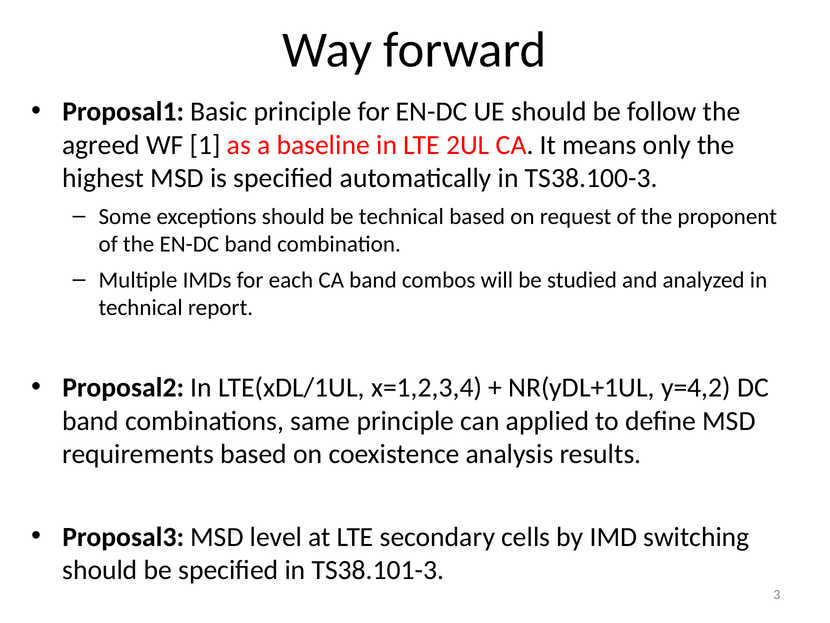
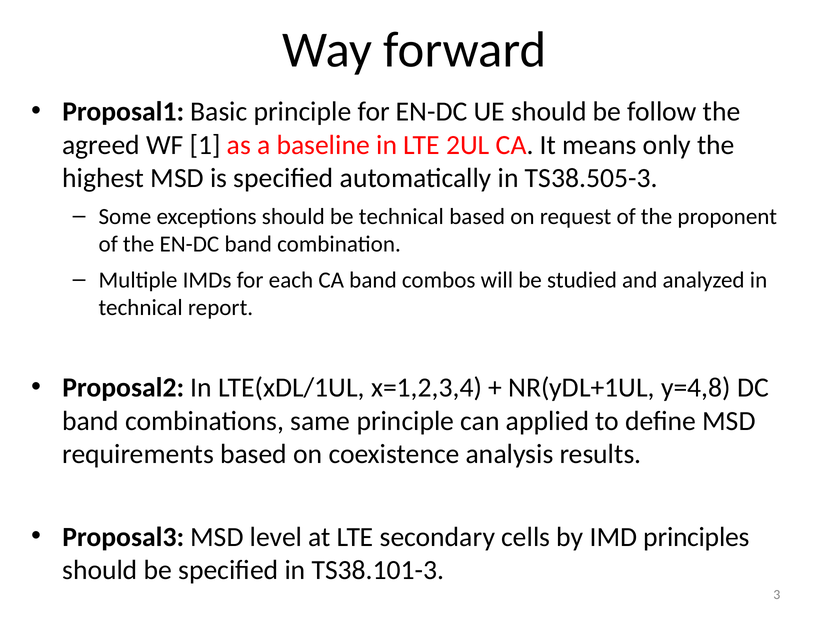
TS38.100-3: TS38.100-3 -> TS38.505-3
y=4,2: y=4,2 -> y=4,8
switching: switching -> principles
